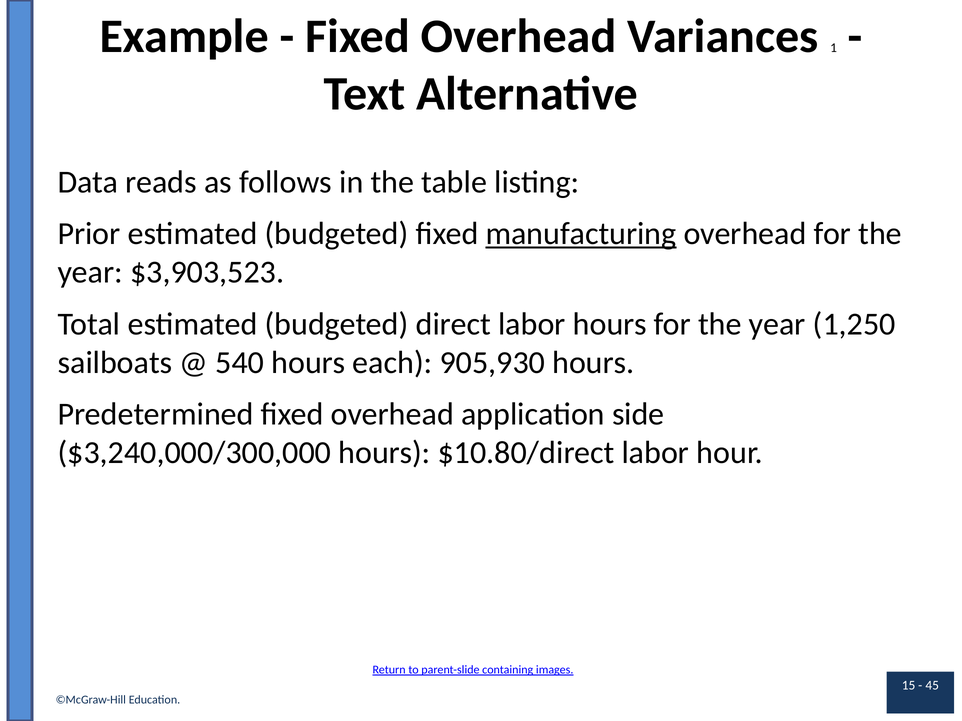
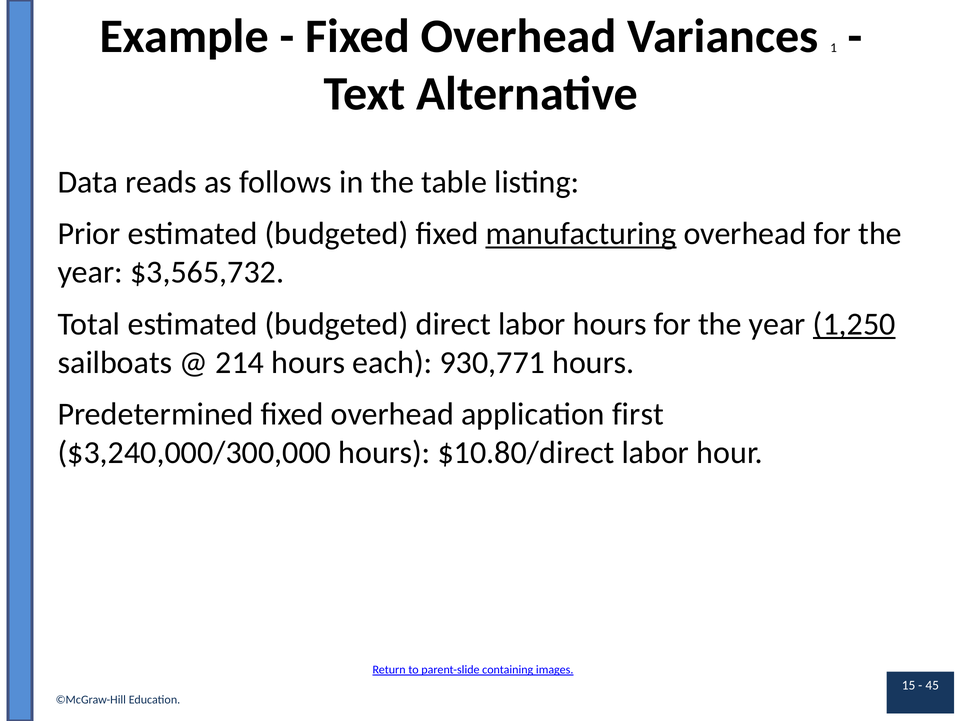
$3,903,523: $3,903,523 -> $3,565,732
1,250 underline: none -> present
540: 540 -> 214
905,930: 905,930 -> 930,771
side: side -> first
